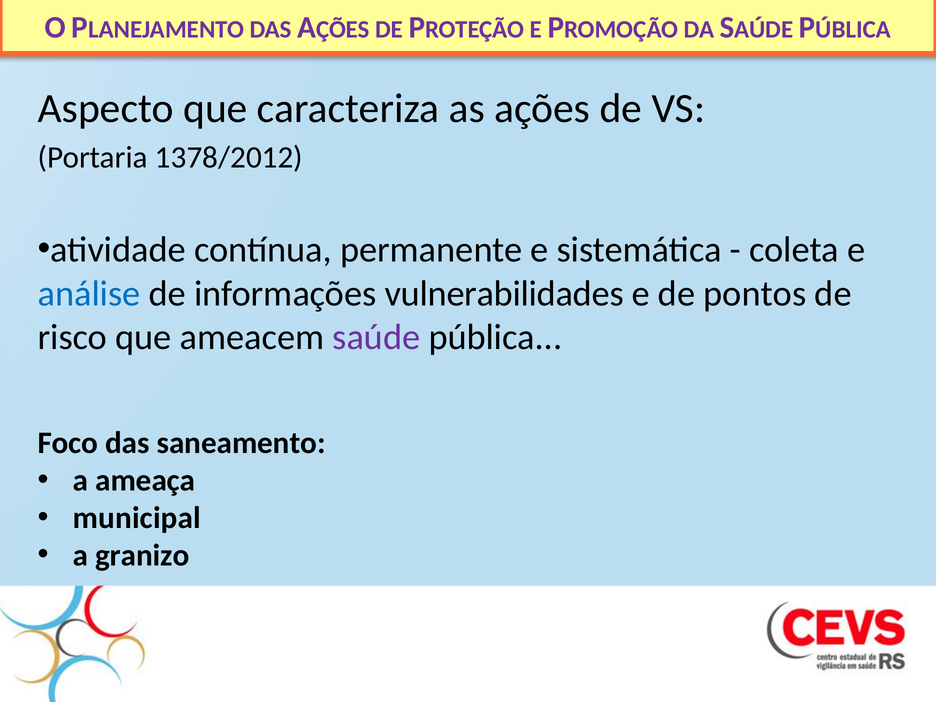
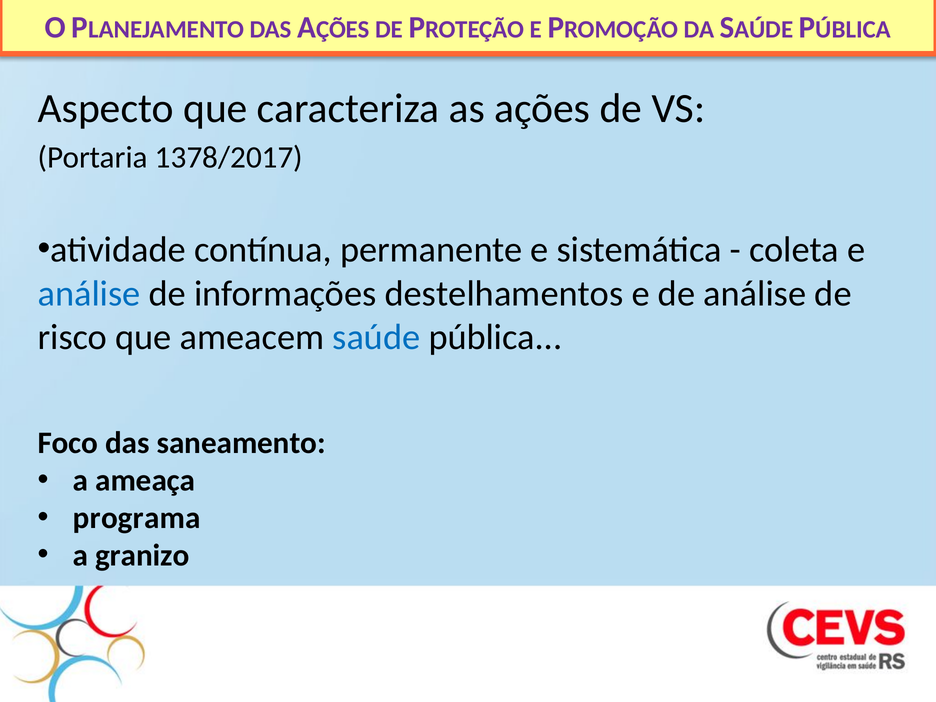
1378/2012: 1378/2012 -> 1378/2017
vulnerabilidades: vulnerabilidades -> destelhamentos
de pontos: pontos -> análise
saúde colour: purple -> blue
municipal: municipal -> programa
